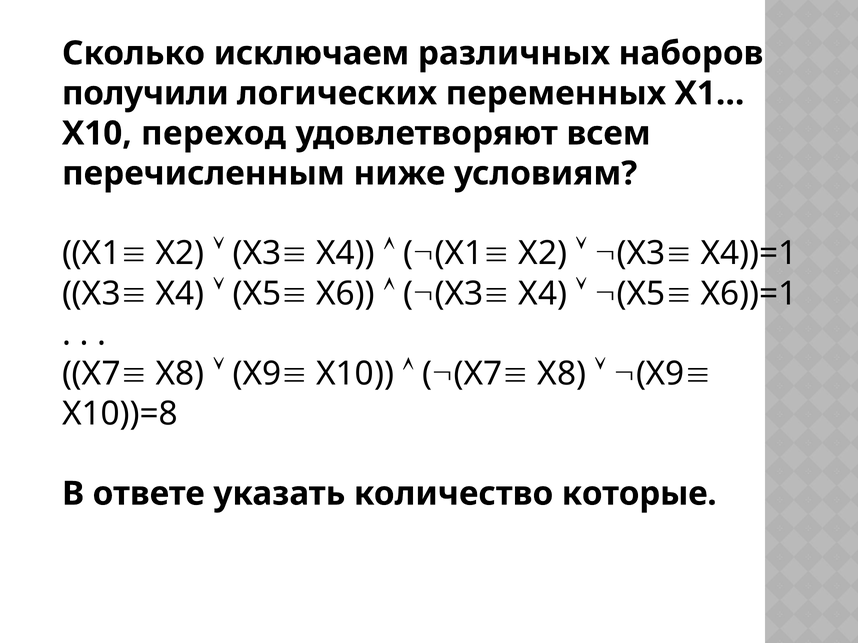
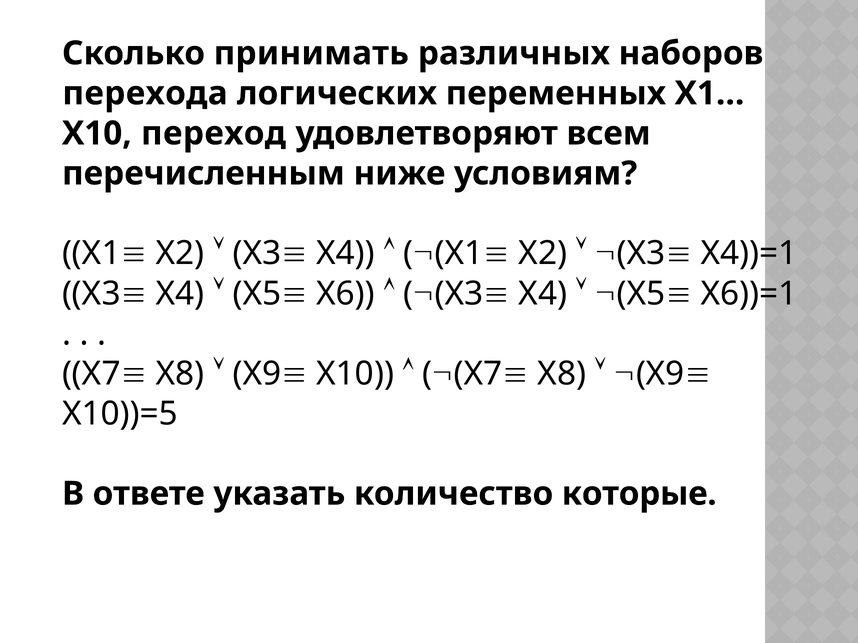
исключаем: исключаем -> принимать
получили: получили -> перехода
Х10))=8: Х10))=8 -> Х10))=5
